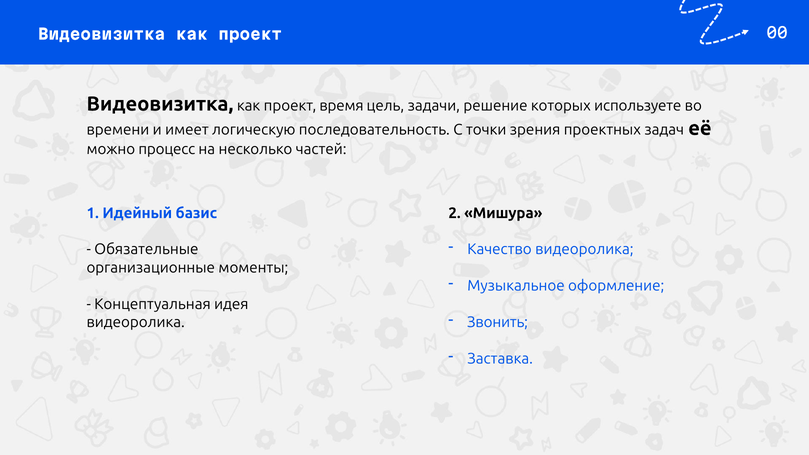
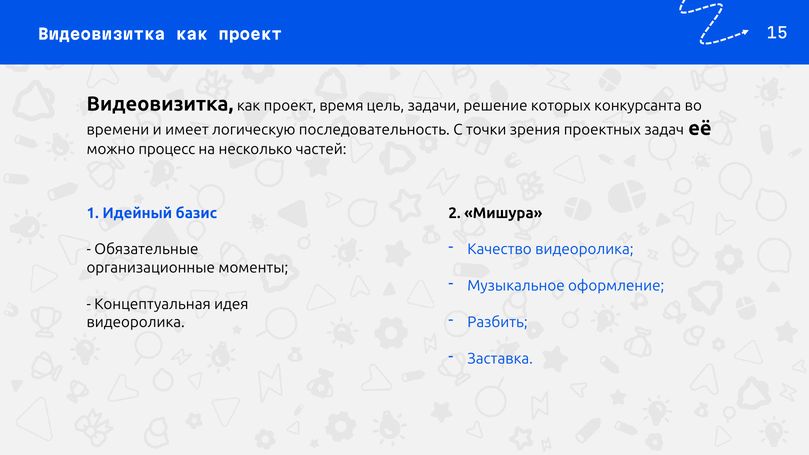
00: 00 -> 15
используете: используете -> конкурсанта
Звонить: Звонить -> Разбить
